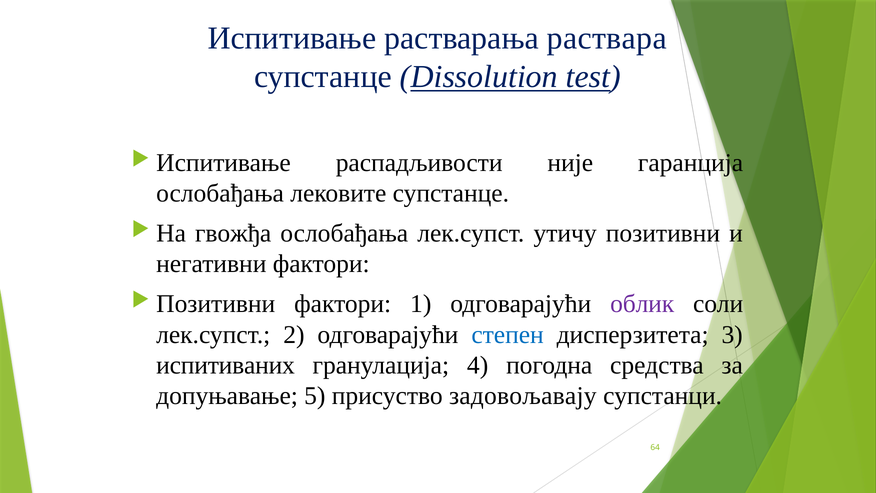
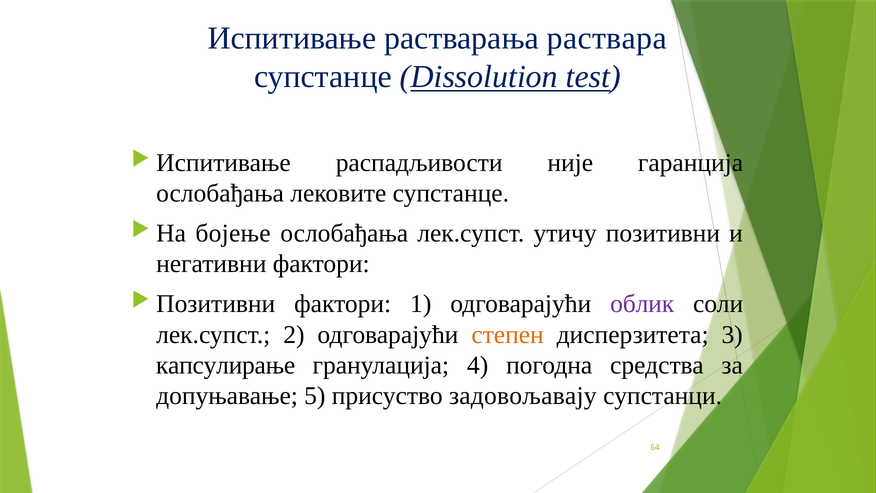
гвожђа: гвожђа -> бојење
степен colour: blue -> orange
испитиваних: испитиваних -> капсулирање
